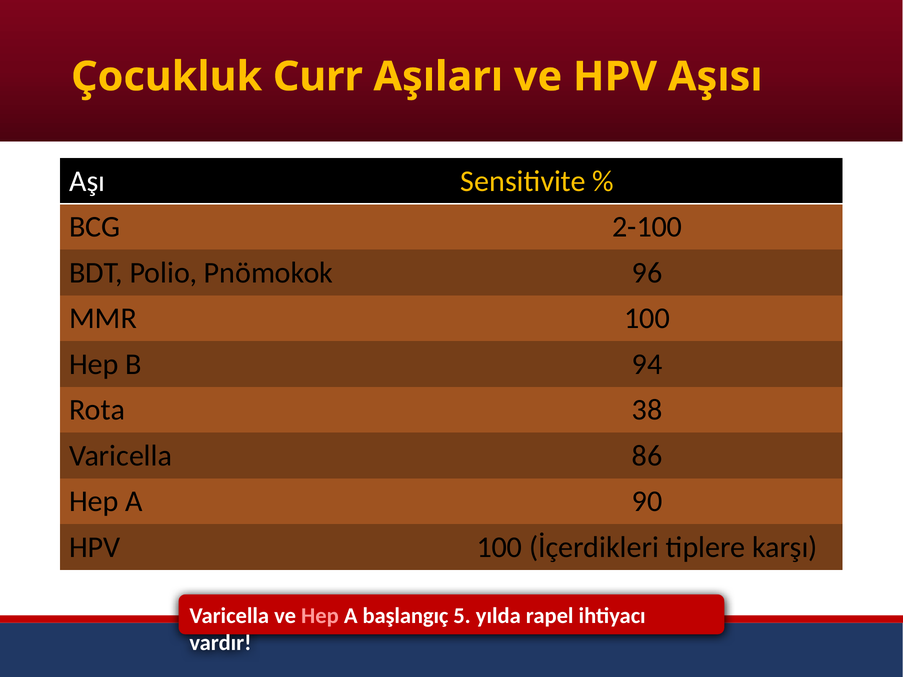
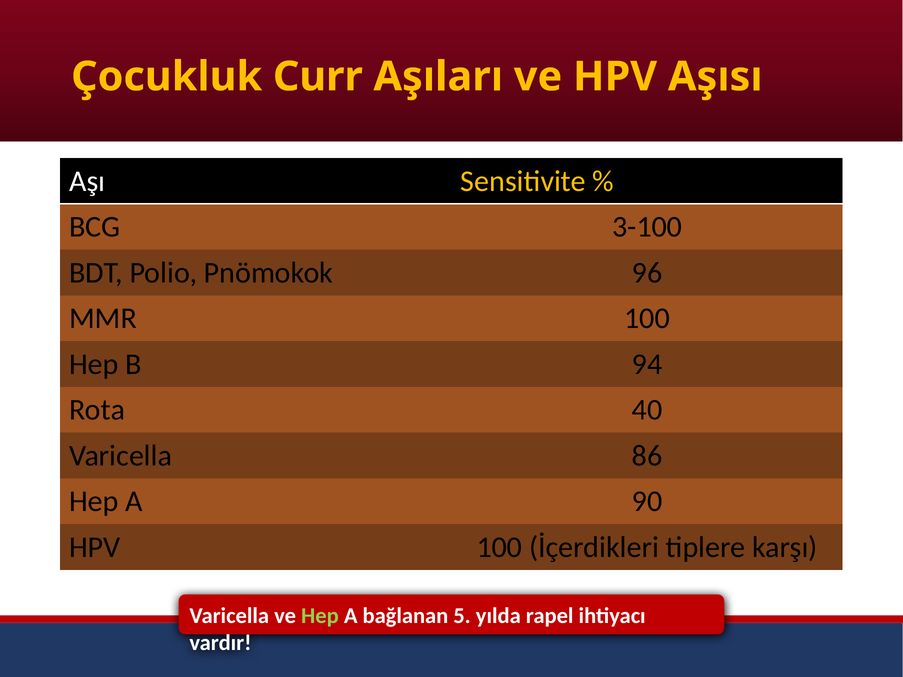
2-100: 2-100 -> 3-100
38: 38 -> 40
Hep at (320, 616) colour: pink -> light green
başlangıç: başlangıç -> bağlanan
